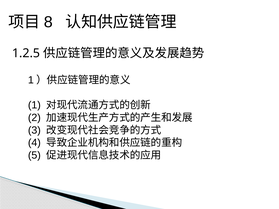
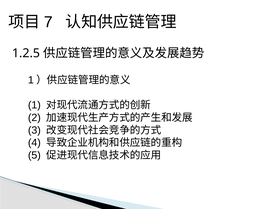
8: 8 -> 7
